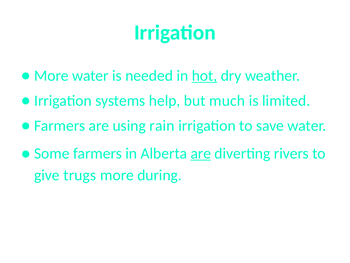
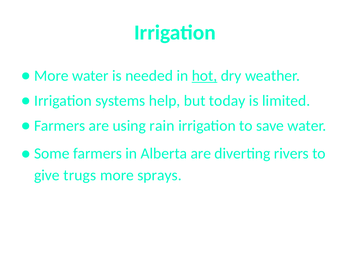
much: much -> today
are at (201, 153) underline: present -> none
during: during -> sprays
